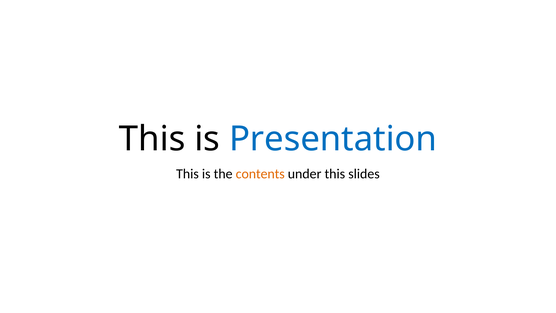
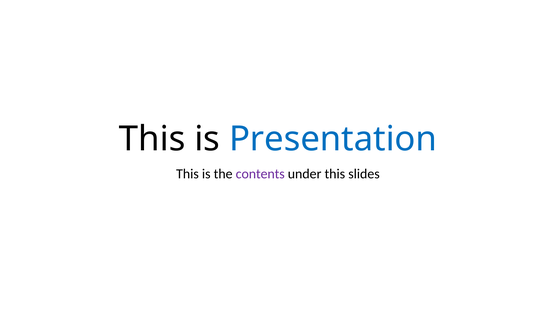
contents colour: orange -> purple
